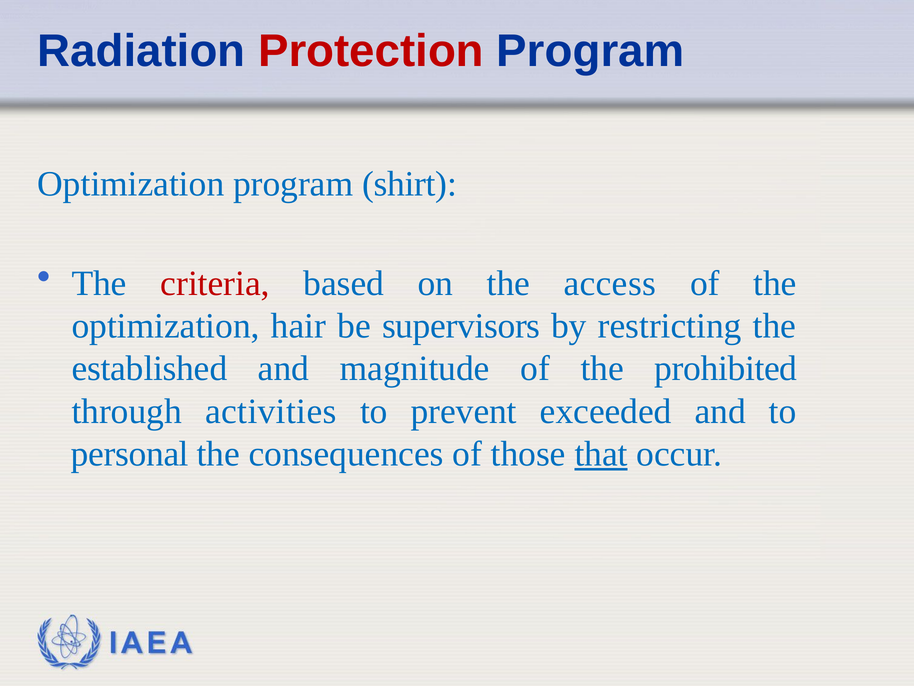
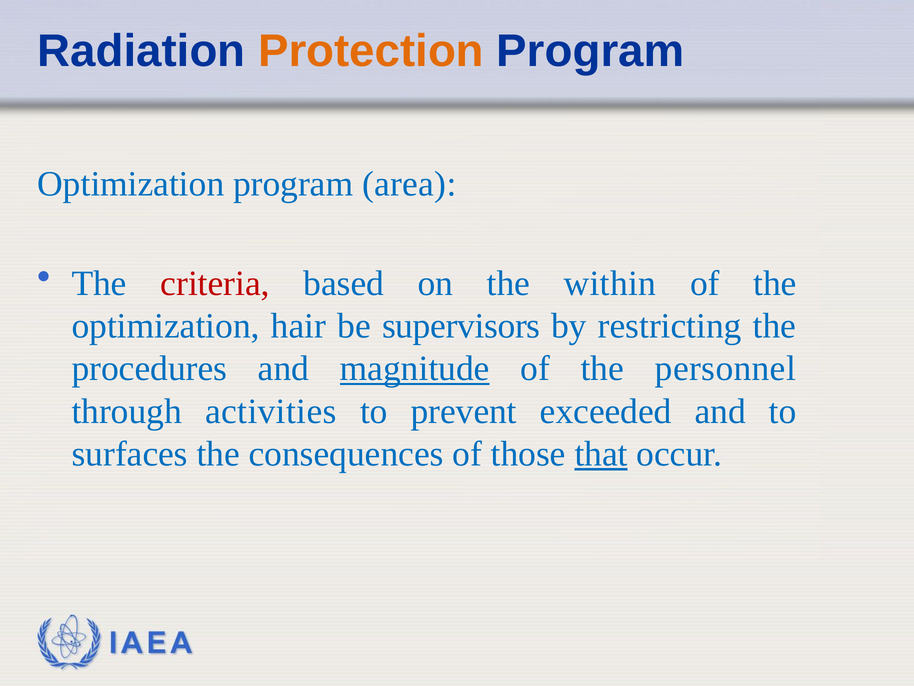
Protection colour: red -> orange
shirt: shirt -> area
access: access -> within
established: established -> procedures
magnitude underline: none -> present
prohibited: prohibited -> personnel
personal: personal -> surfaces
